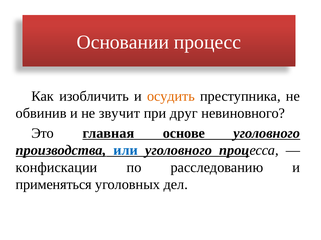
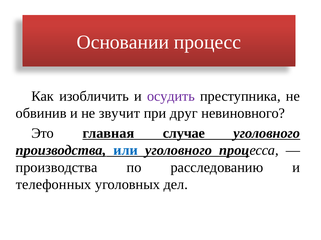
осудить colour: orange -> purple
основе: основе -> случае
конфискации at (57, 168): конфискации -> производства
применяться: применяться -> телефонных
